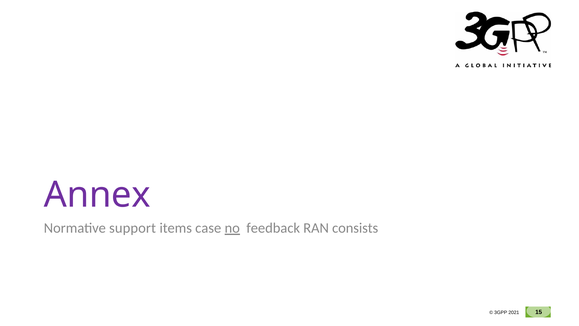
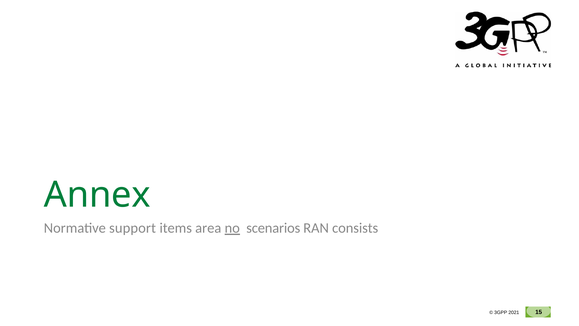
Annex colour: purple -> green
case: case -> area
feedback: feedback -> scenarios
